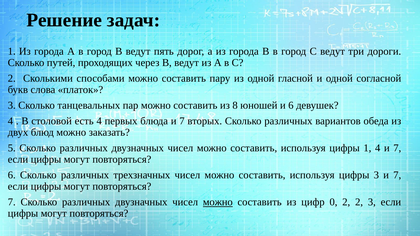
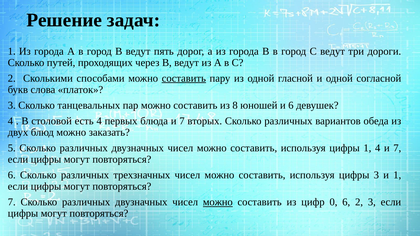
составить at (184, 78) underline: none -> present
3 и 7: 7 -> 1
0 2: 2 -> 6
